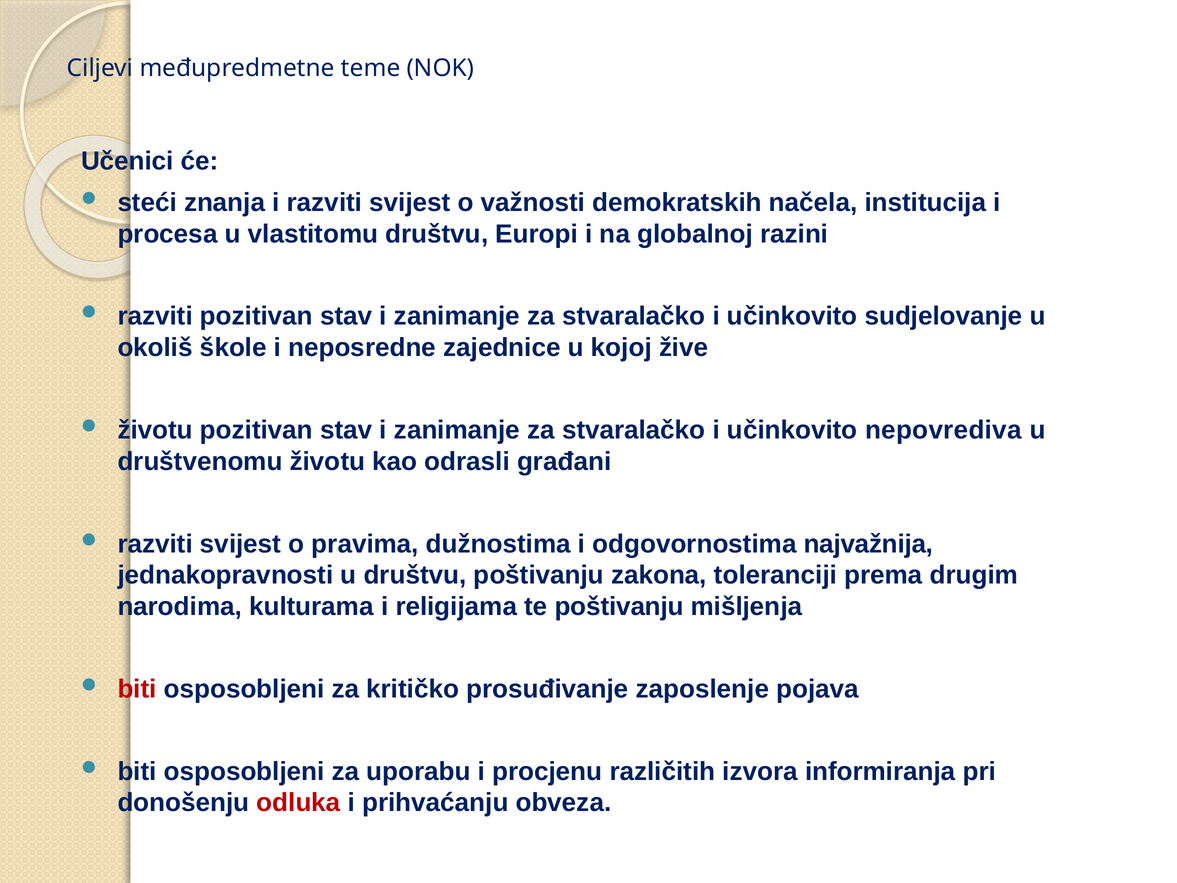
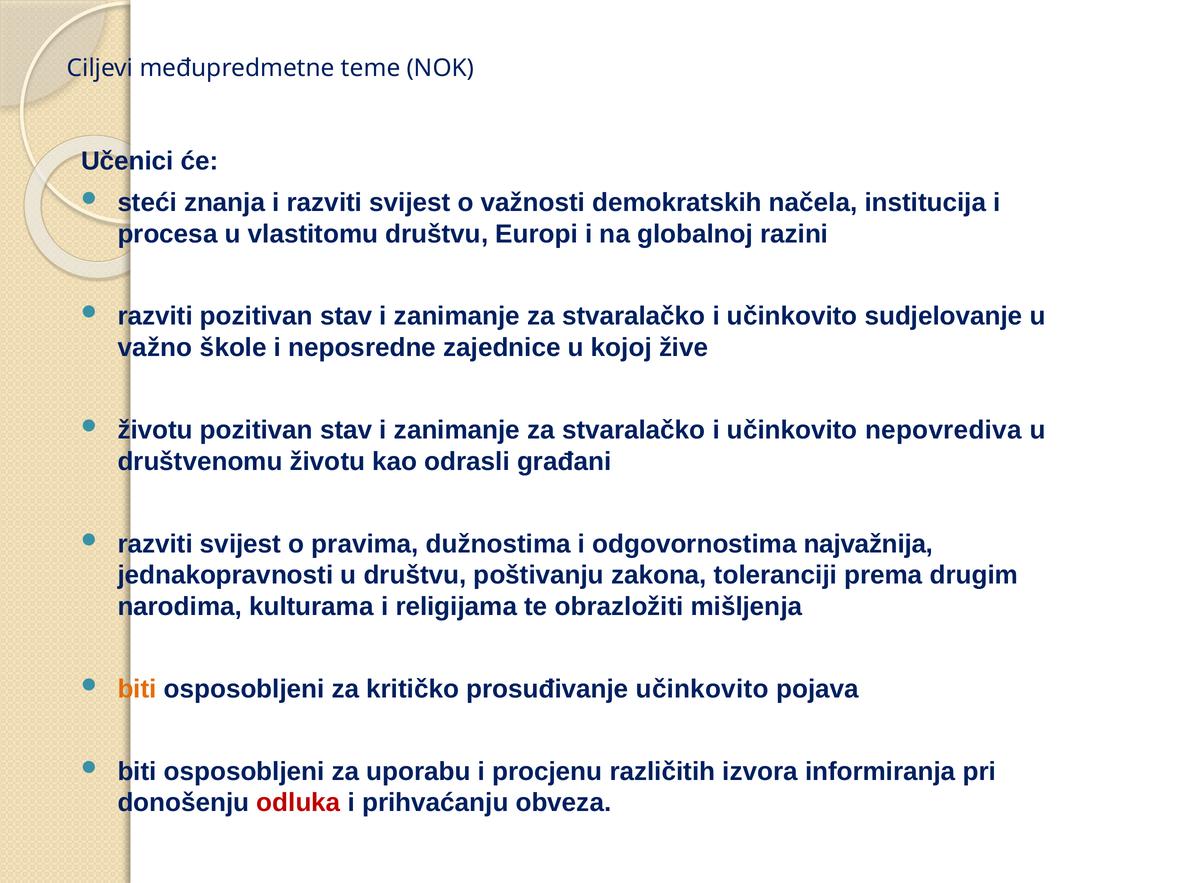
okoliš: okoliš -> važno
te poštivanju: poštivanju -> obrazložiti
biti at (137, 689) colour: red -> orange
prosuđivanje zaposlenje: zaposlenje -> učinkovito
